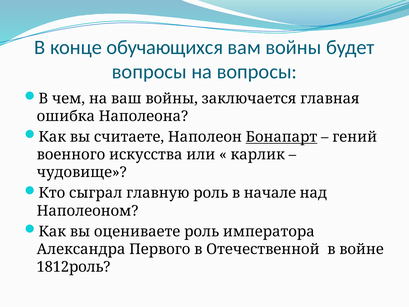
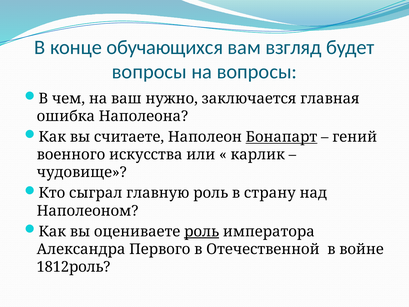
вам войны: войны -> взгляд
ваш войны: войны -> нужно
начале: начале -> страну
роль at (202, 231) underline: none -> present
